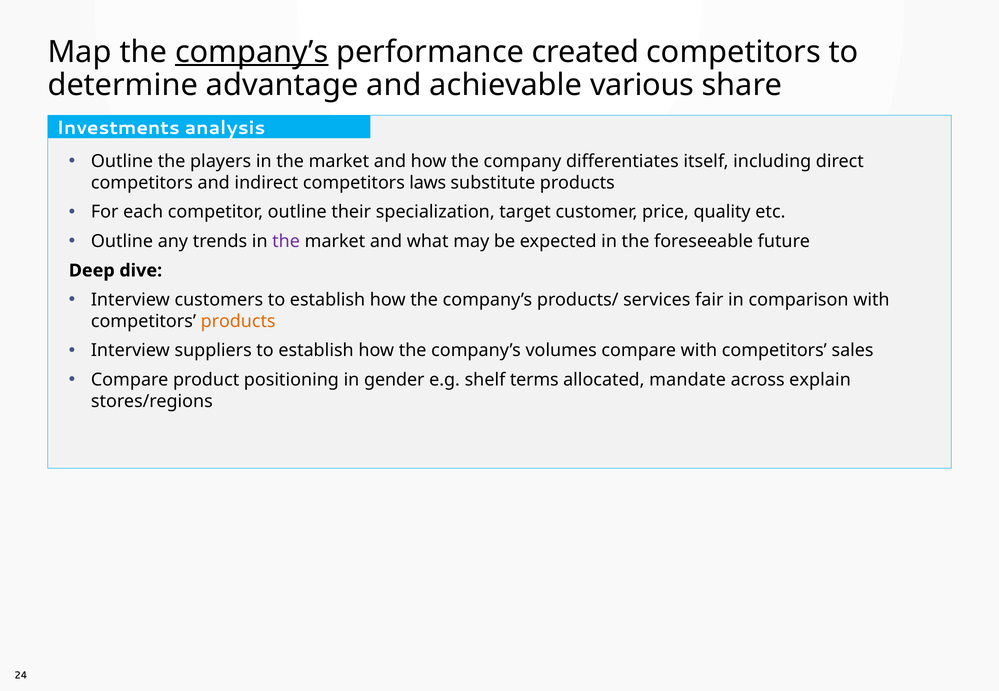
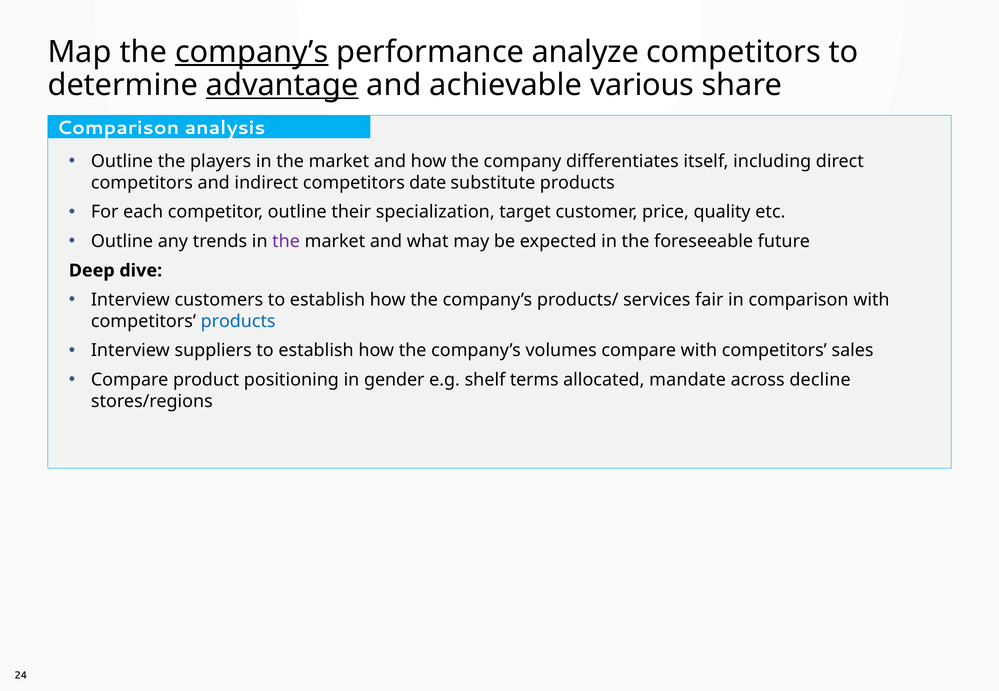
created: created -> analyze
advantage underline: none -> present
Investments at (118, 128): Investments -> Comparison
laws: laws -> date
products at (238, 322) colour: orange -> blue
explain: explain -> decline
